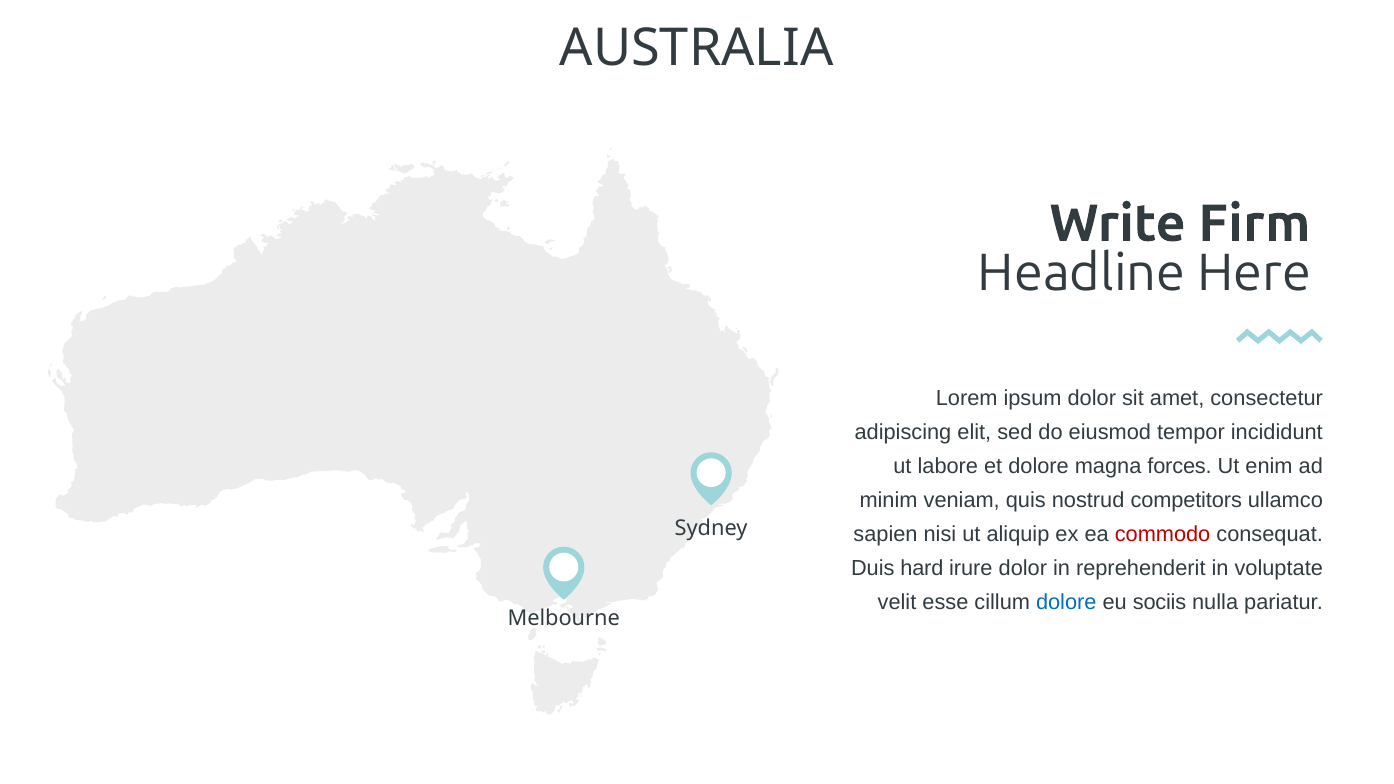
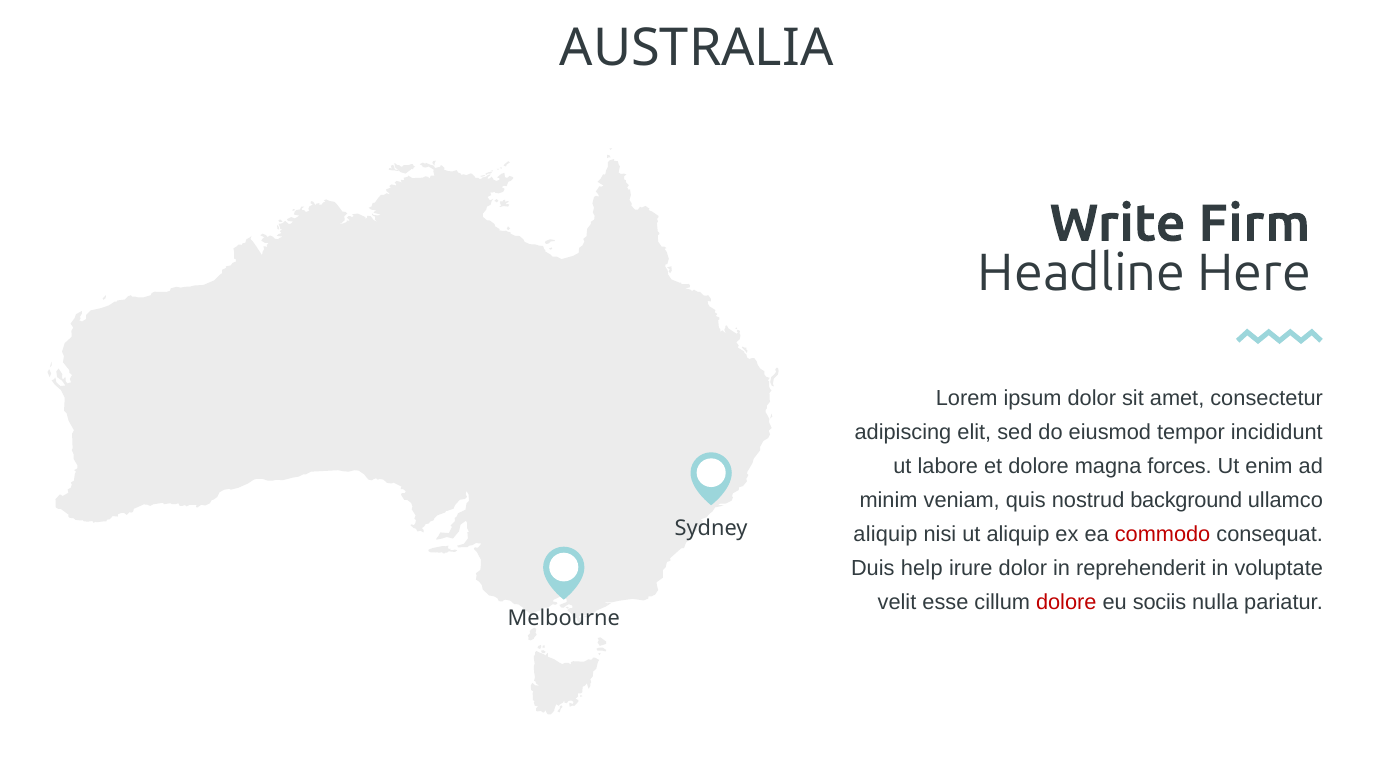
competitors: competitors -> background
sapien at (886, 534): sapien -> aliquip
hard: hard -> help
dolore at (1066, 602) colour: blue -> red
